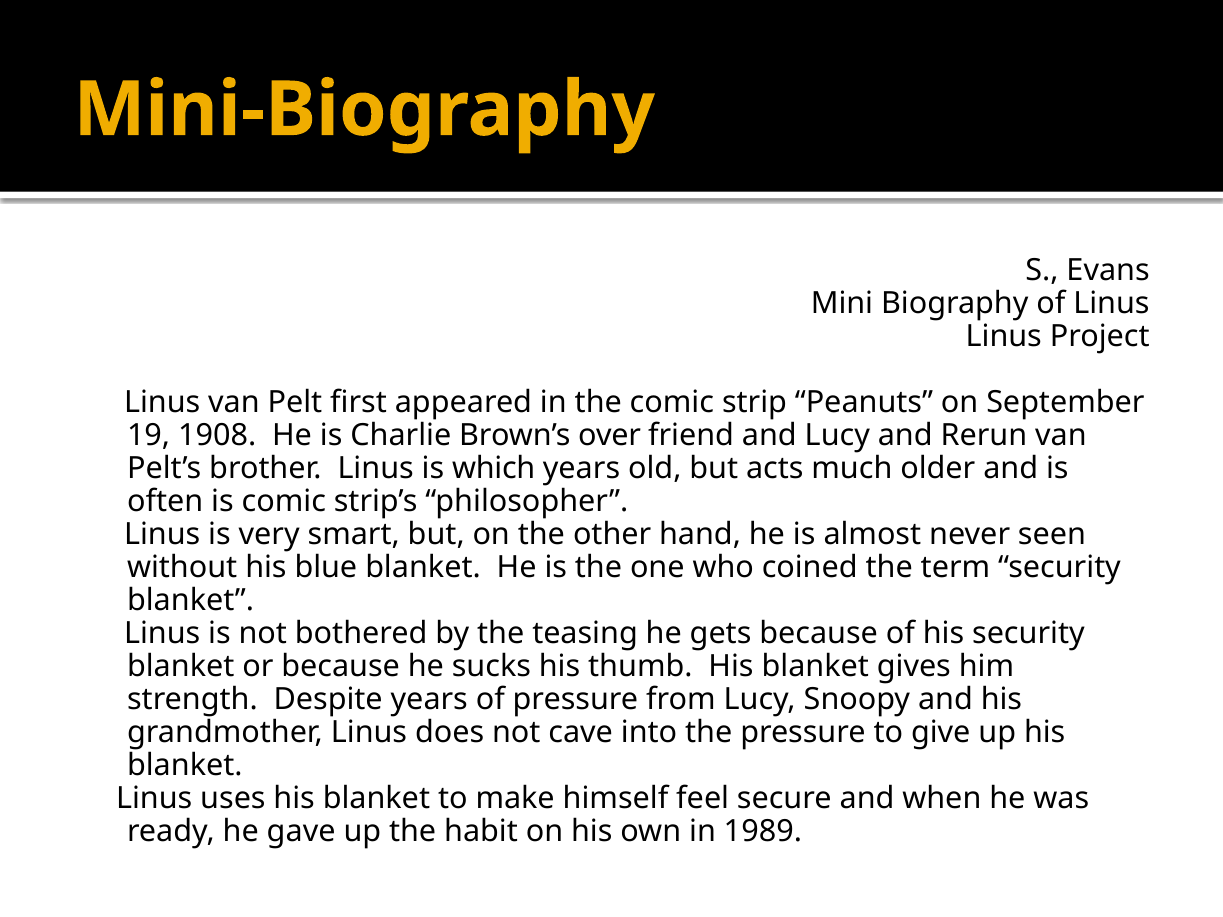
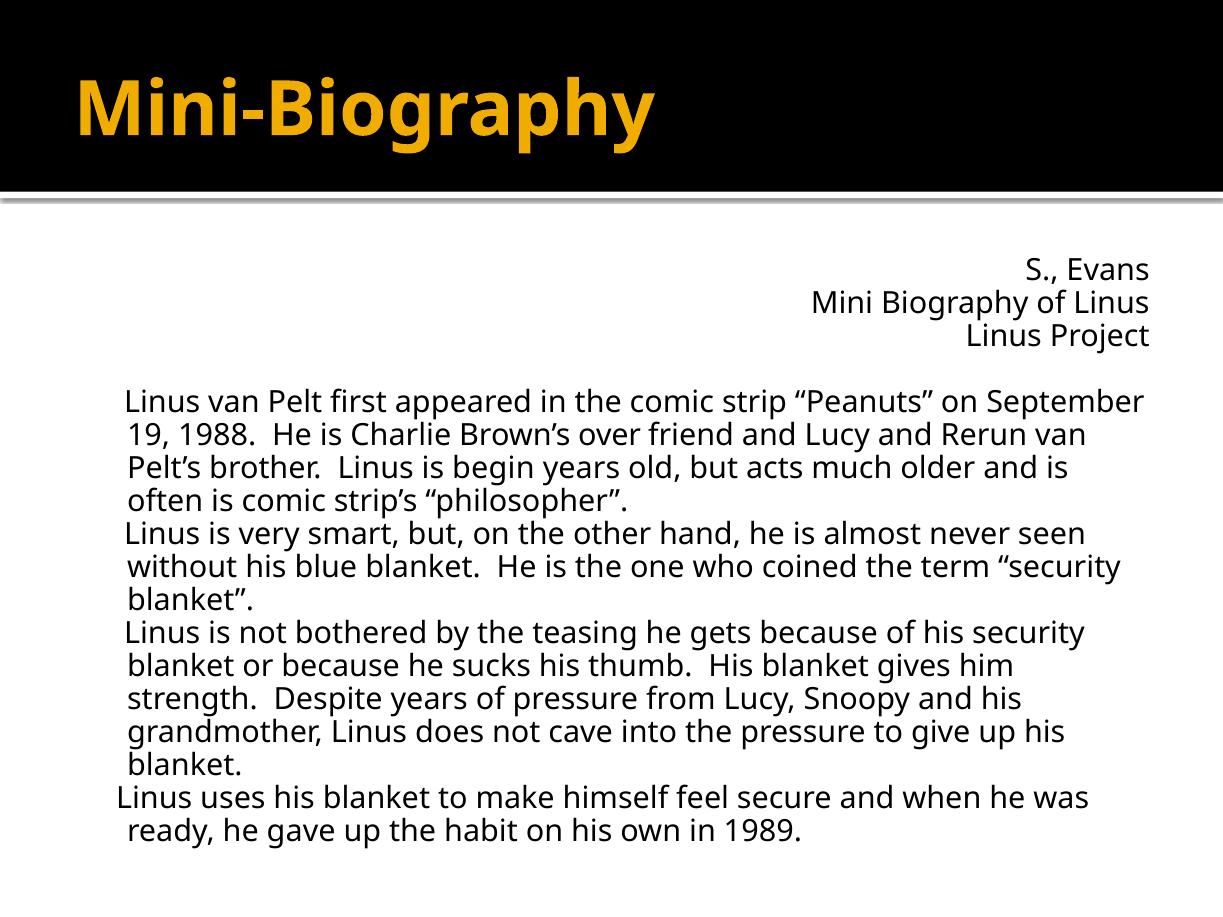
1908: 1908 -> 1988
which: which -> begin
